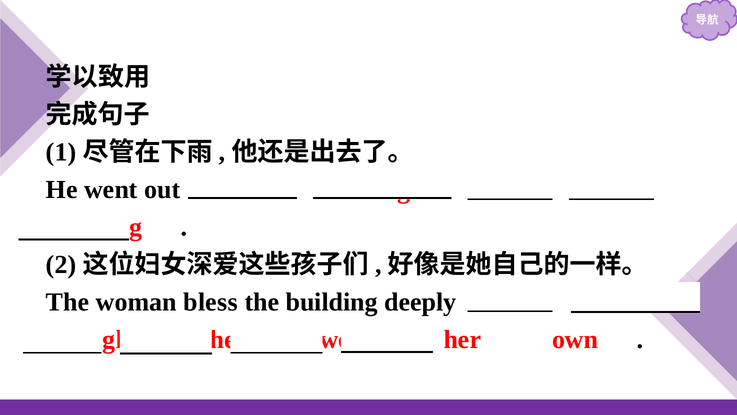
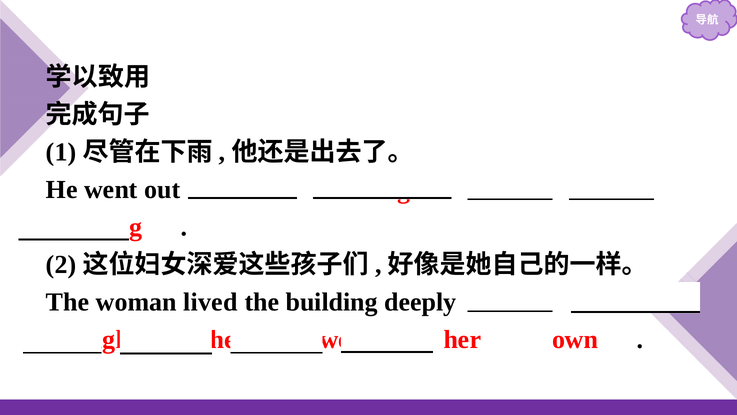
bless: bless -> lived
